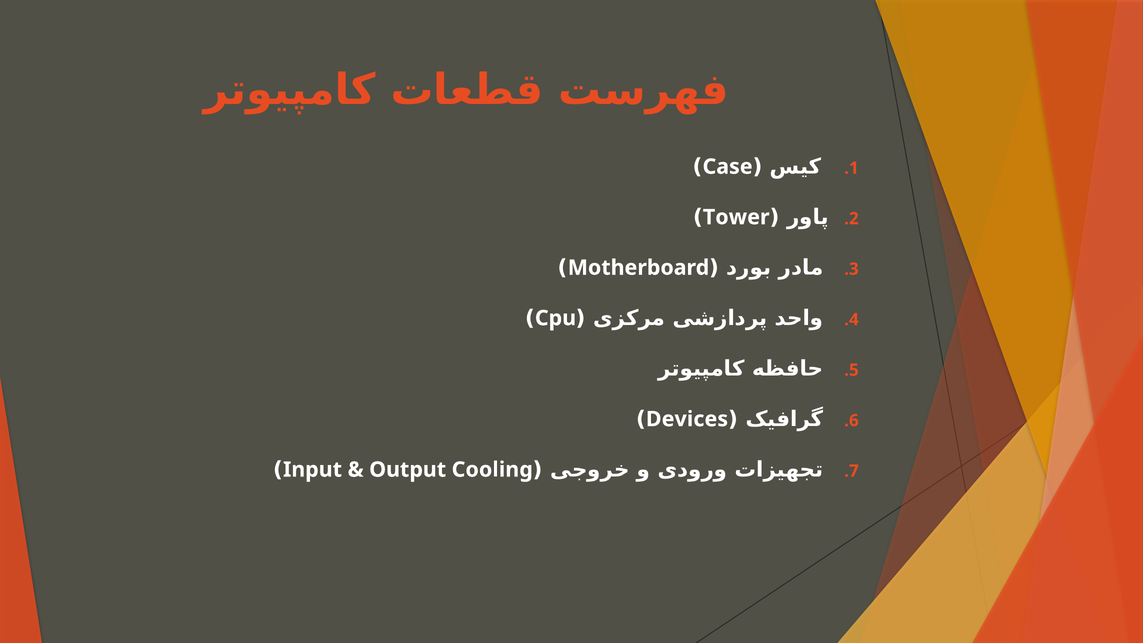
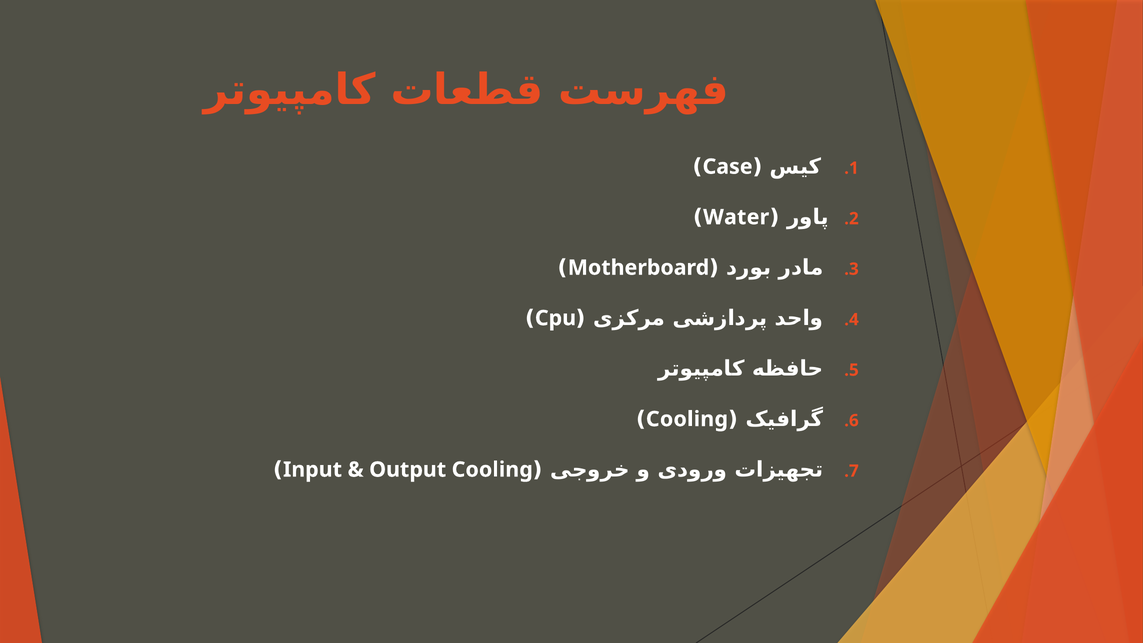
Tower: Tower -> Water
Devices at (687, 419): Devices -> Cooling
